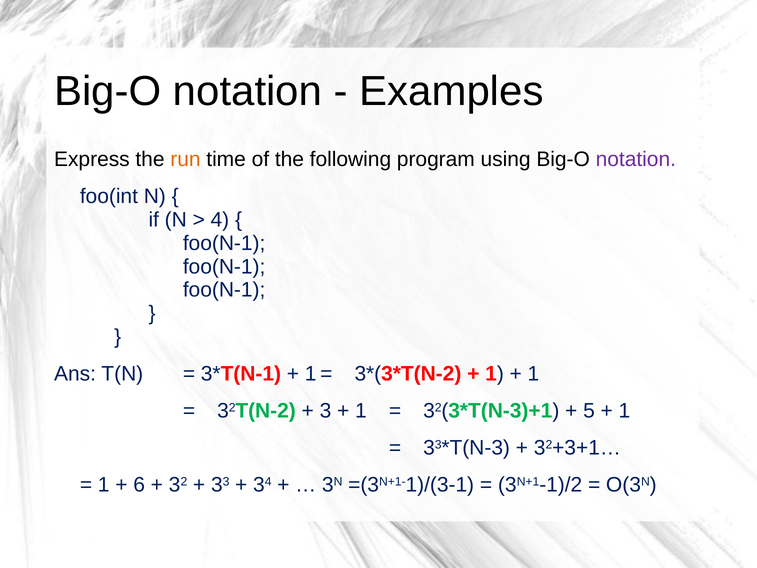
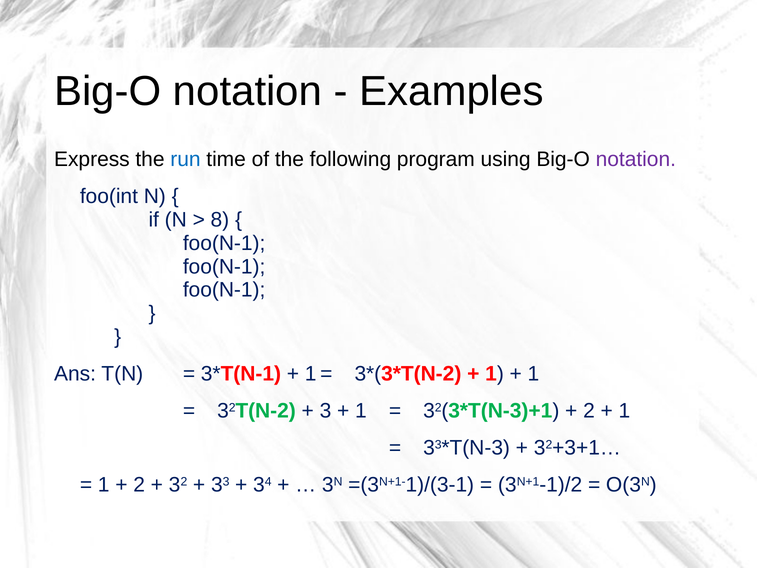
run colour: orange -> blue
4: 4 -> 8
5 at (589, 411): 5 -> 2
6 at (139, 485): 6 -> 2
